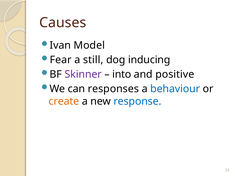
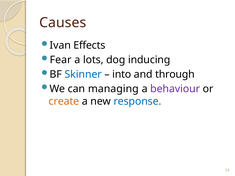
Model: Model -> Effects
still: still -> lots
Skinner colour: purple -> blue
positive: positive -> through
responses: responses -> managing
behaviour colour: blue -> purple
